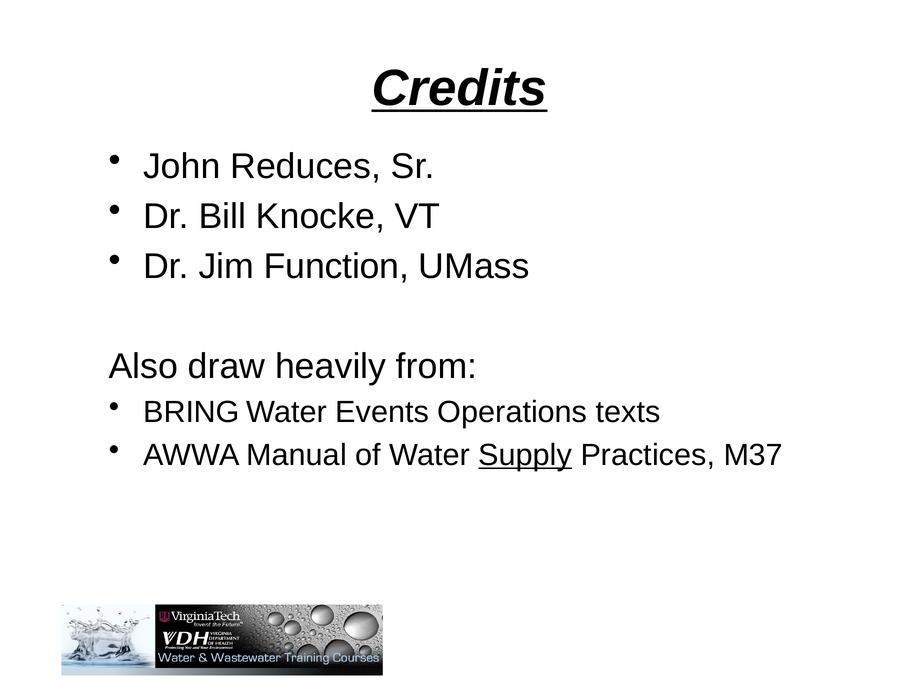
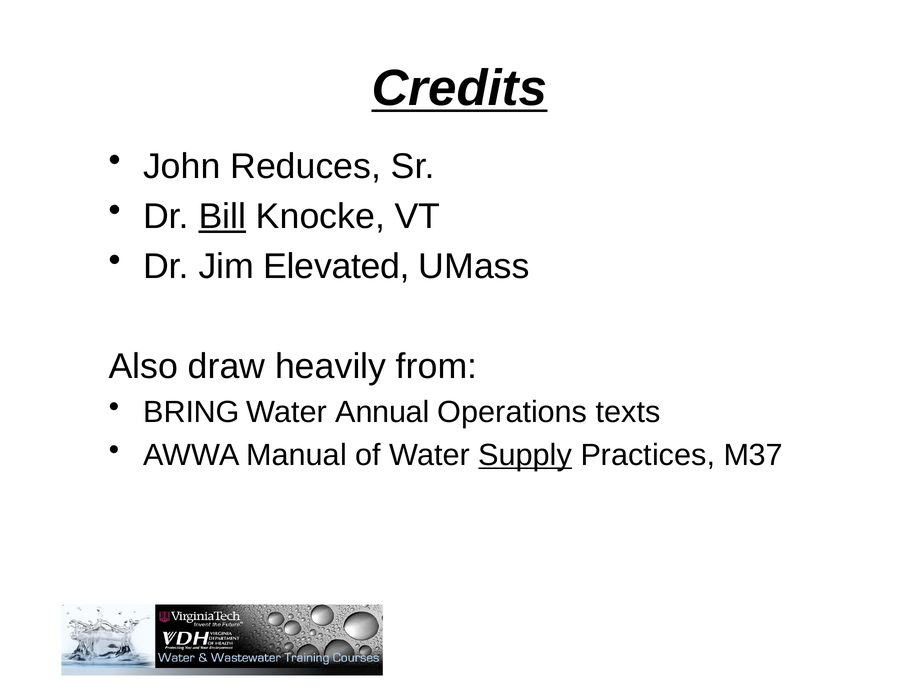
Bill underline: none -> present
Function: Function -> Elevated
Events: Events -> Annual
